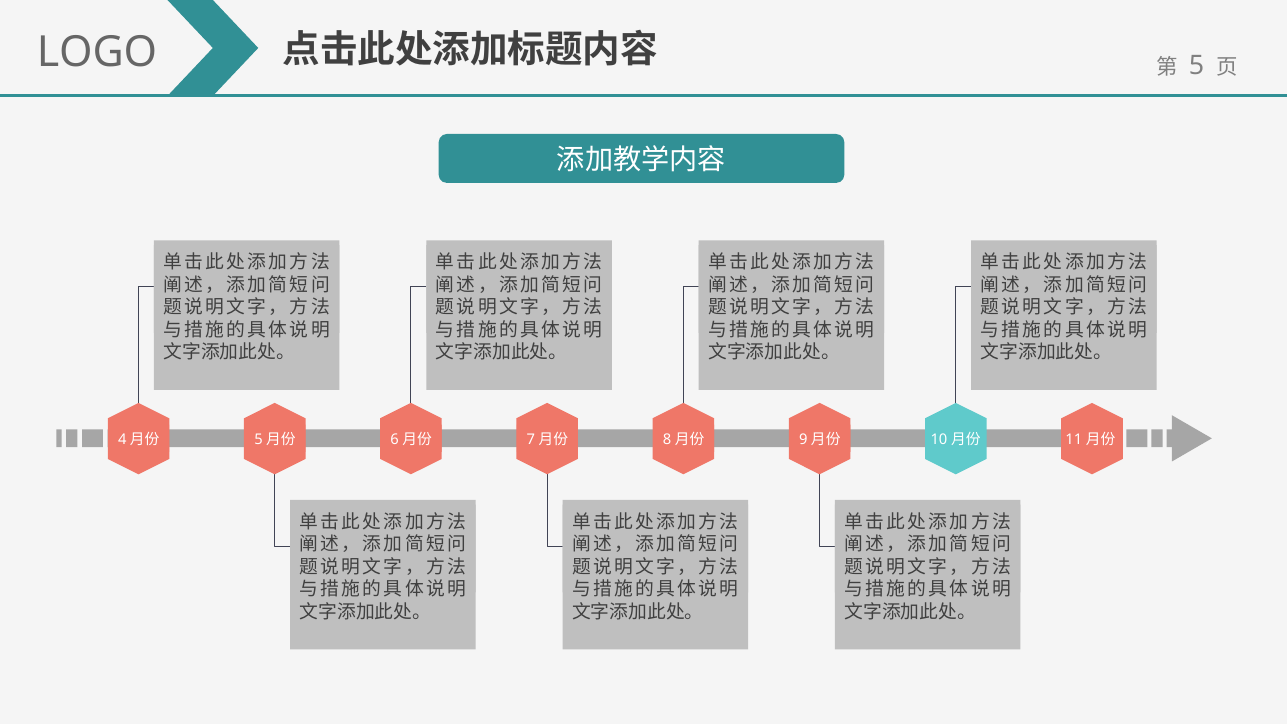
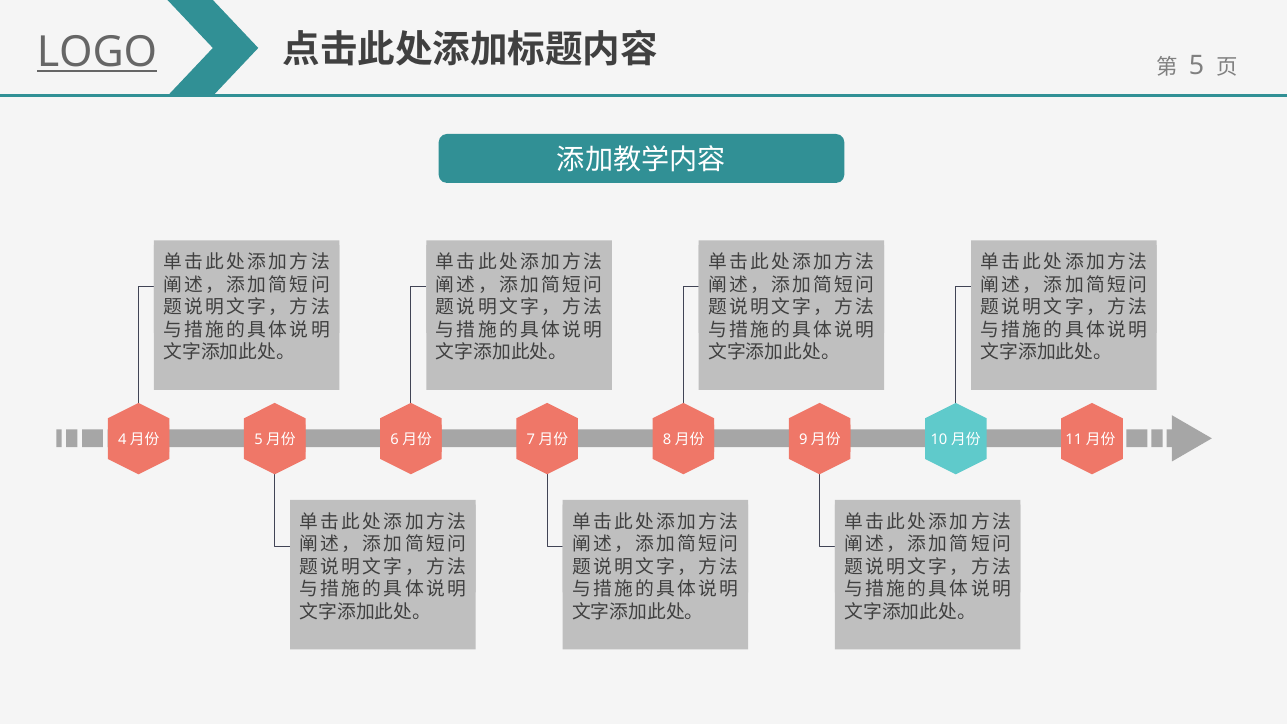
LOGO underline: none -> present
